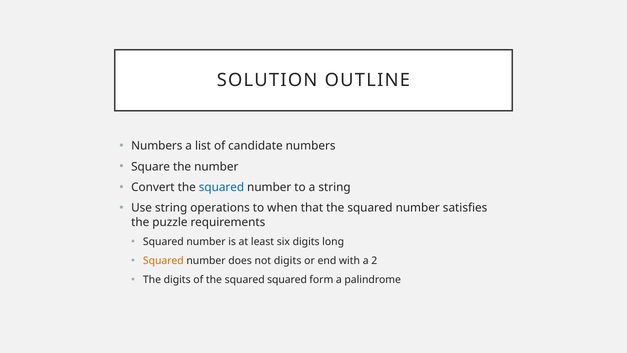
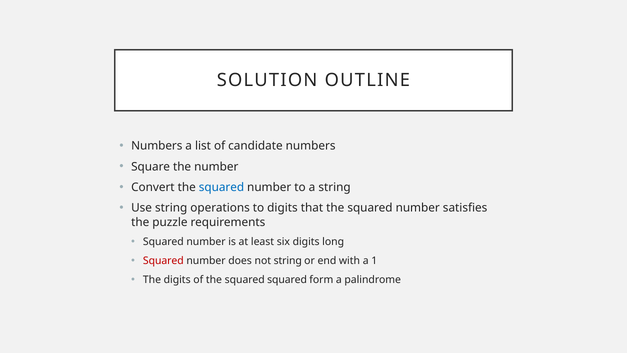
to when: when -> digits
Squared at (163, 261) colour: orange -> red
not digits: digits -> string
2: 2 -> 1
